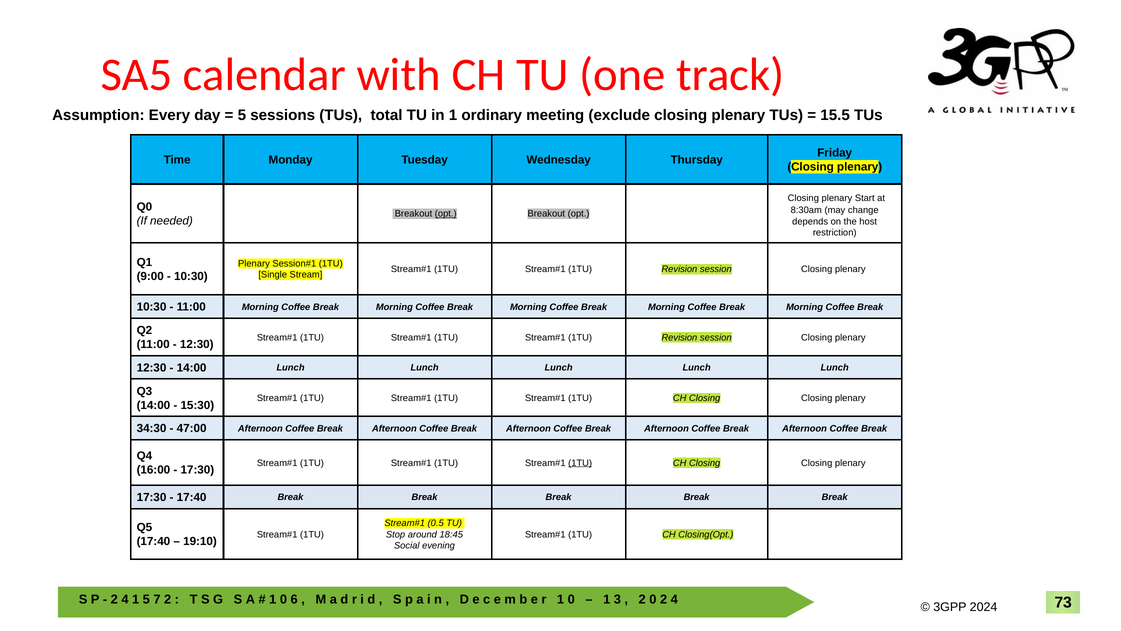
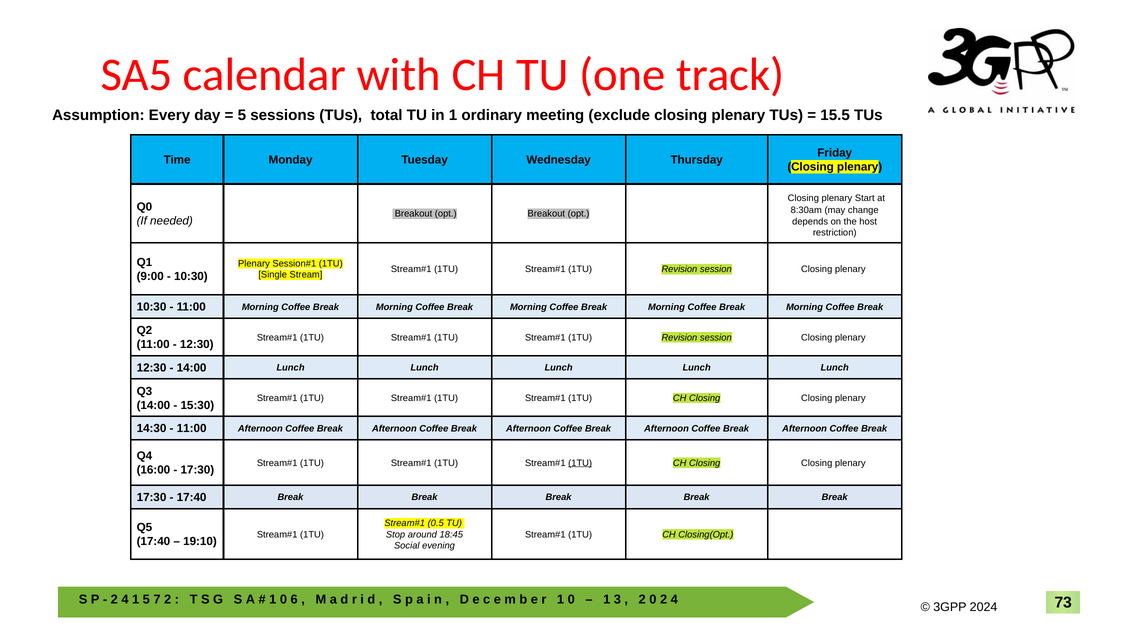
opt at (446, 214) underline: present -> none
34:30: 34:30 -> 14:30
47:00 at (192, 428): 47:00 -> 11:00
